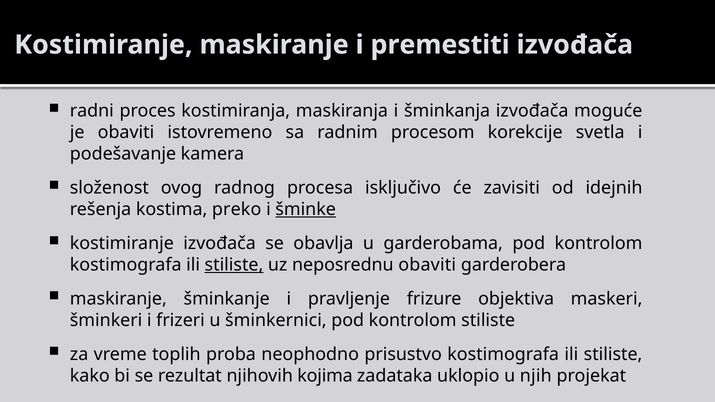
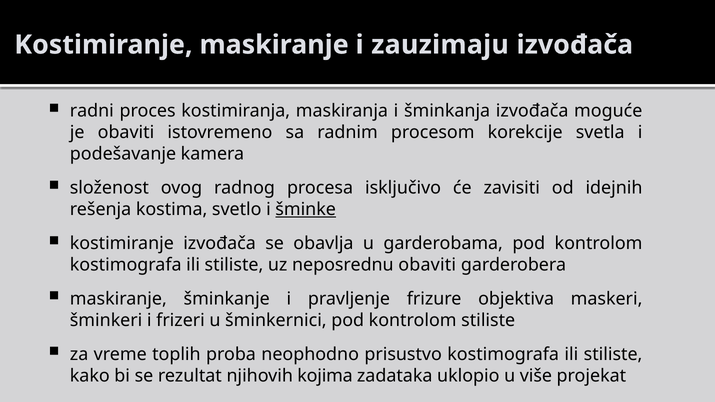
premestiti: premestiti -> zauzimaju
preko: preko -> svetlo
stiliste at (234, 265) underline: present -> none
njih: njih -> više
